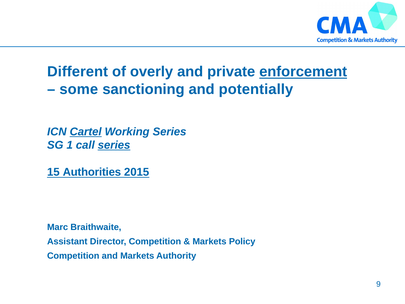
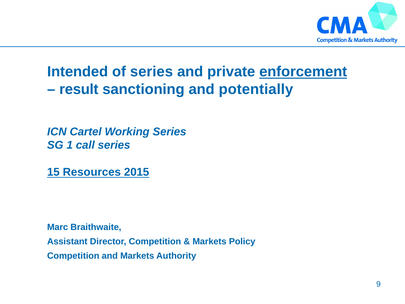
Different: Different -> Intended
of overly: overly -> series
some: some -> result
Cartel underline: present -> none
series at (114, 145) underline: present -> none
Authorities: Authorities -> Resources
